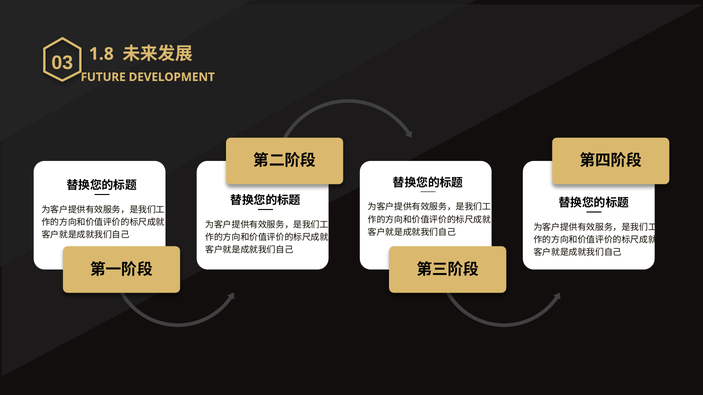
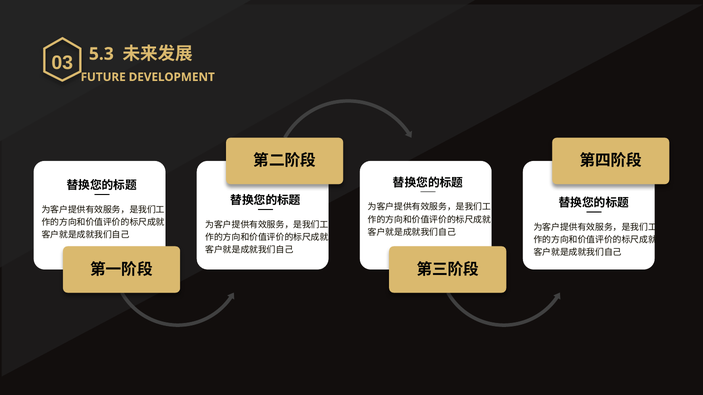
1.8: 1.8 -> 5.3
